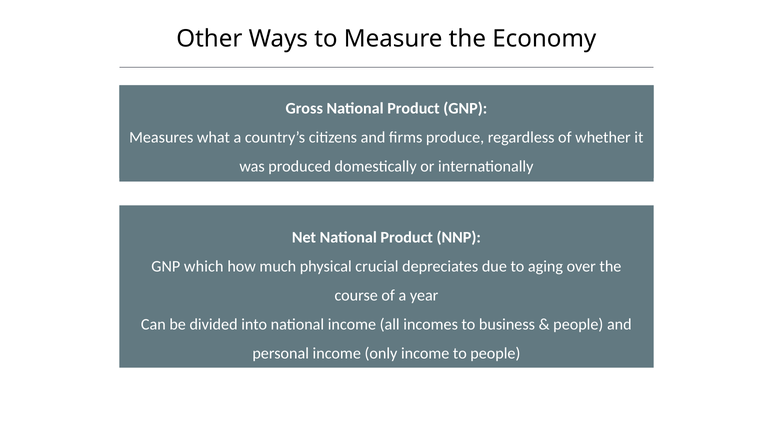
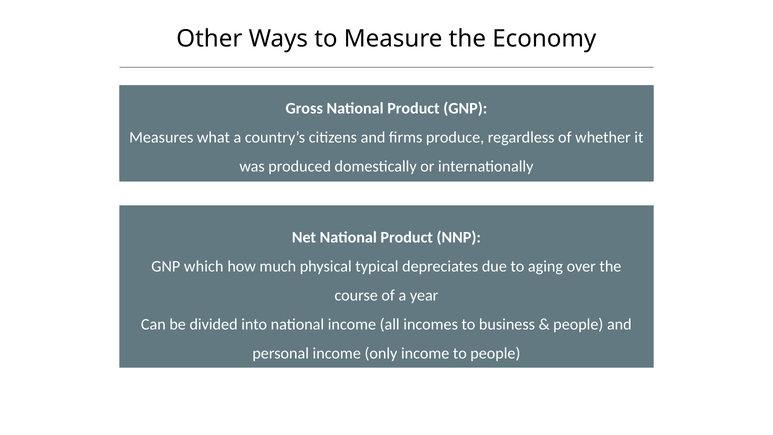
crucial: crucial -> typical
